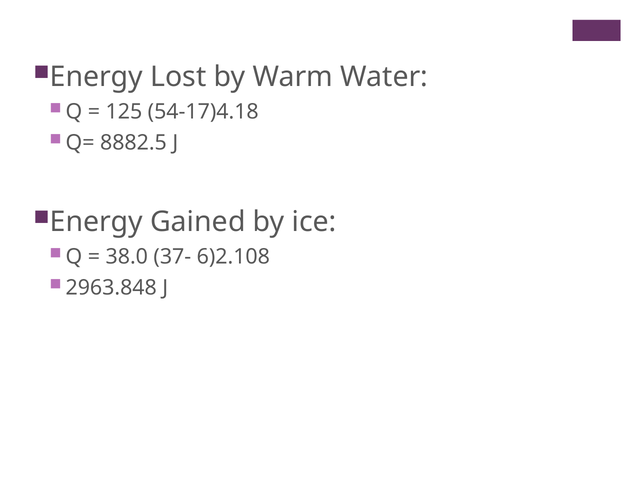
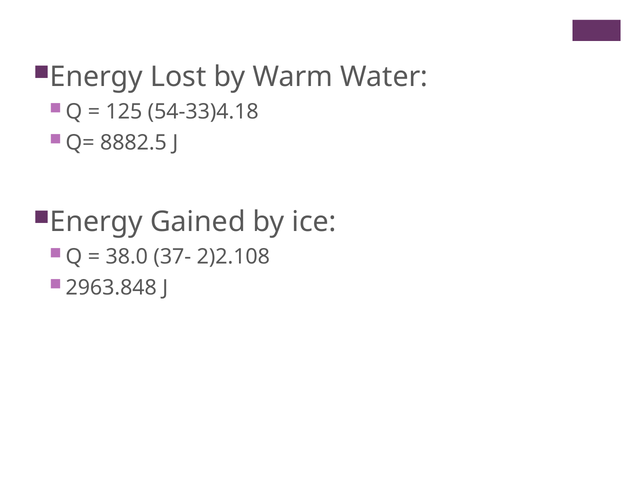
54-17)4.18: 54-17)4.18 -> 54-33)4.18
6)2.108: 6)2.108 -> 2)2.108
